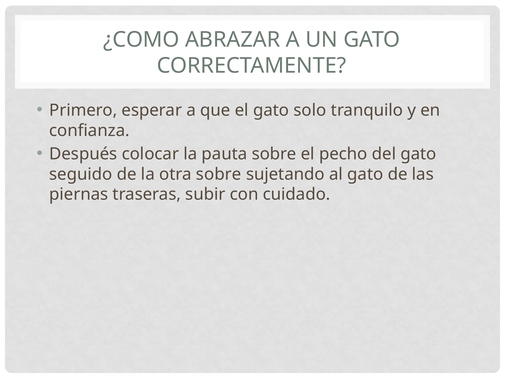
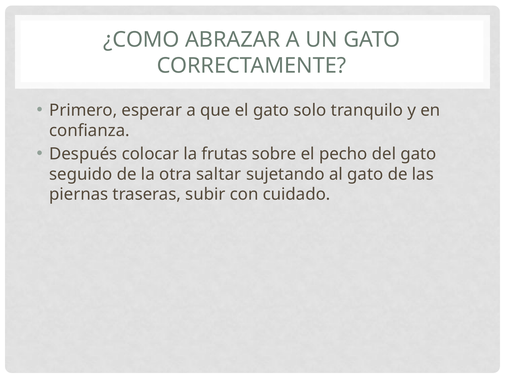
pauta: pauta -> frutas
otra sobre: sobre -> saltar
